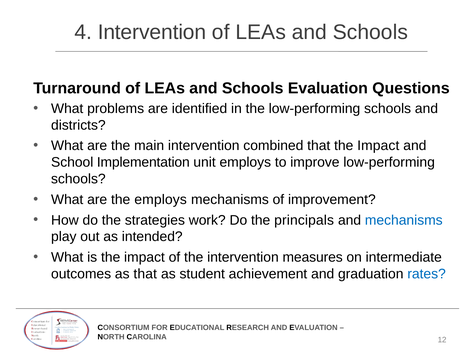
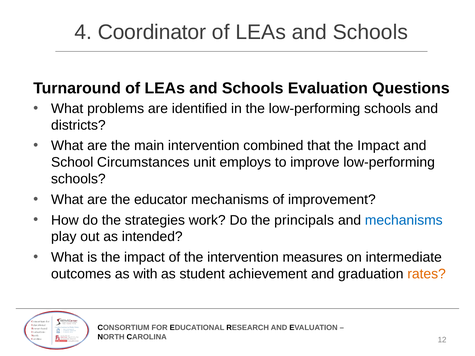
4 Intervention: Intervention -> Coordinator
Implementation: Implementation -> Circumstances
the employs: employs -> educator
as that: that -> with
rates colour: blue -> orange
